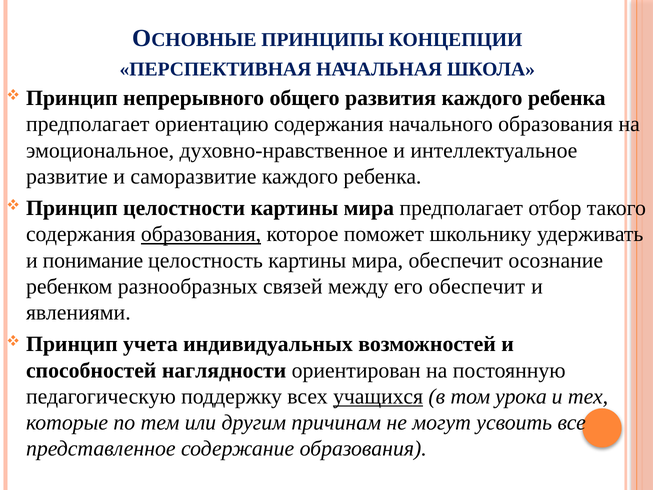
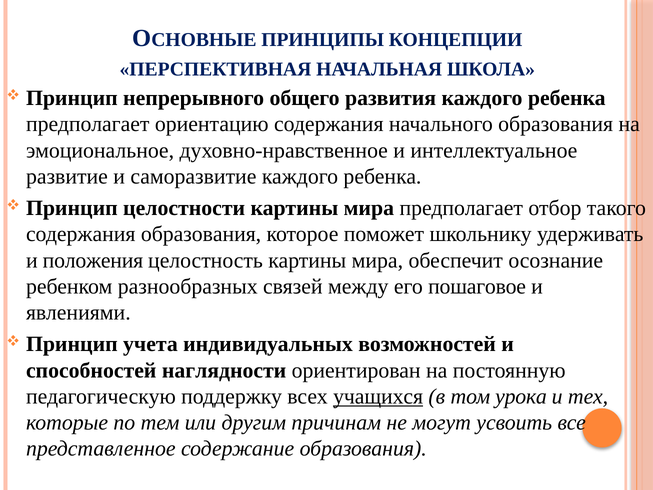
образования at (201, 234) underline: present -> none
понимание: понимание -> положения
его обеспечит: обеспечит -> пошаговое
